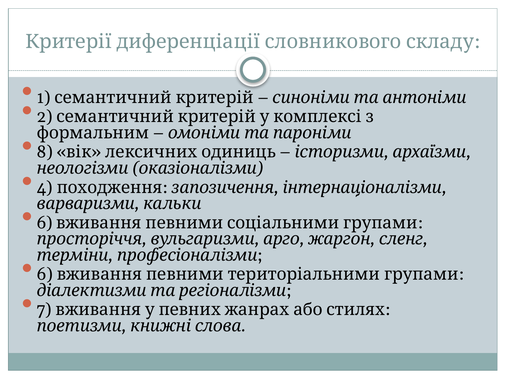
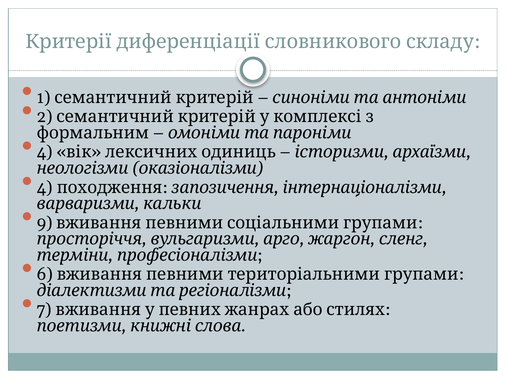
8 at (45, 152): 8 -> 4
6 at (45, 223): 6 -> 9
